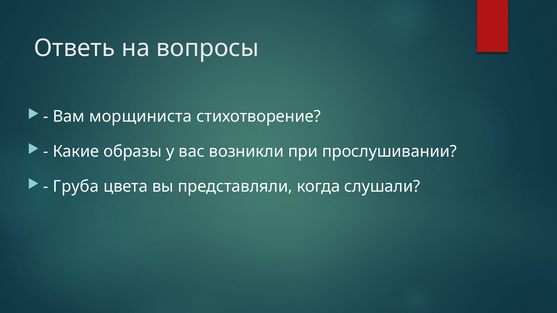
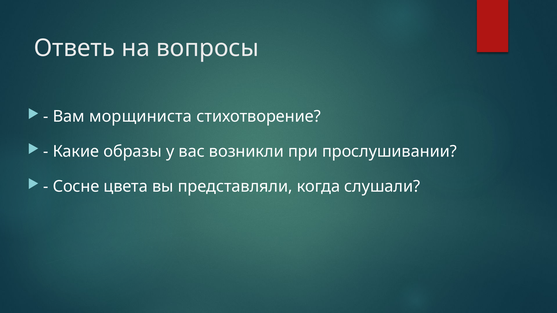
Груба: Груба -> Сосне
